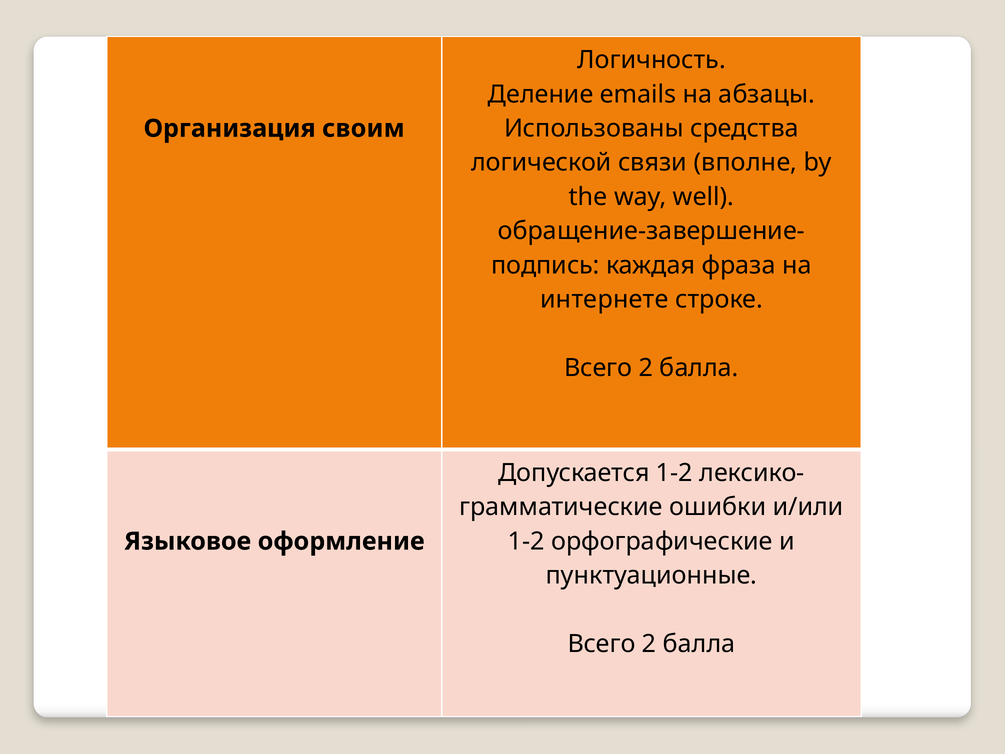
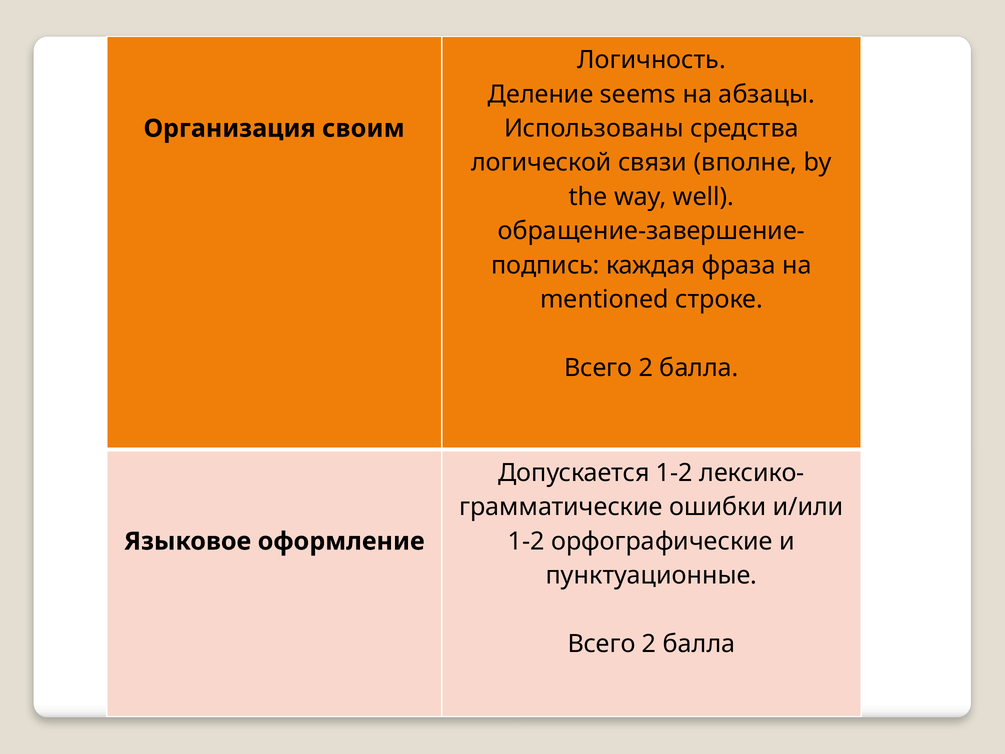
emails: emails -> seems
интернете: интернете -> mentioned
